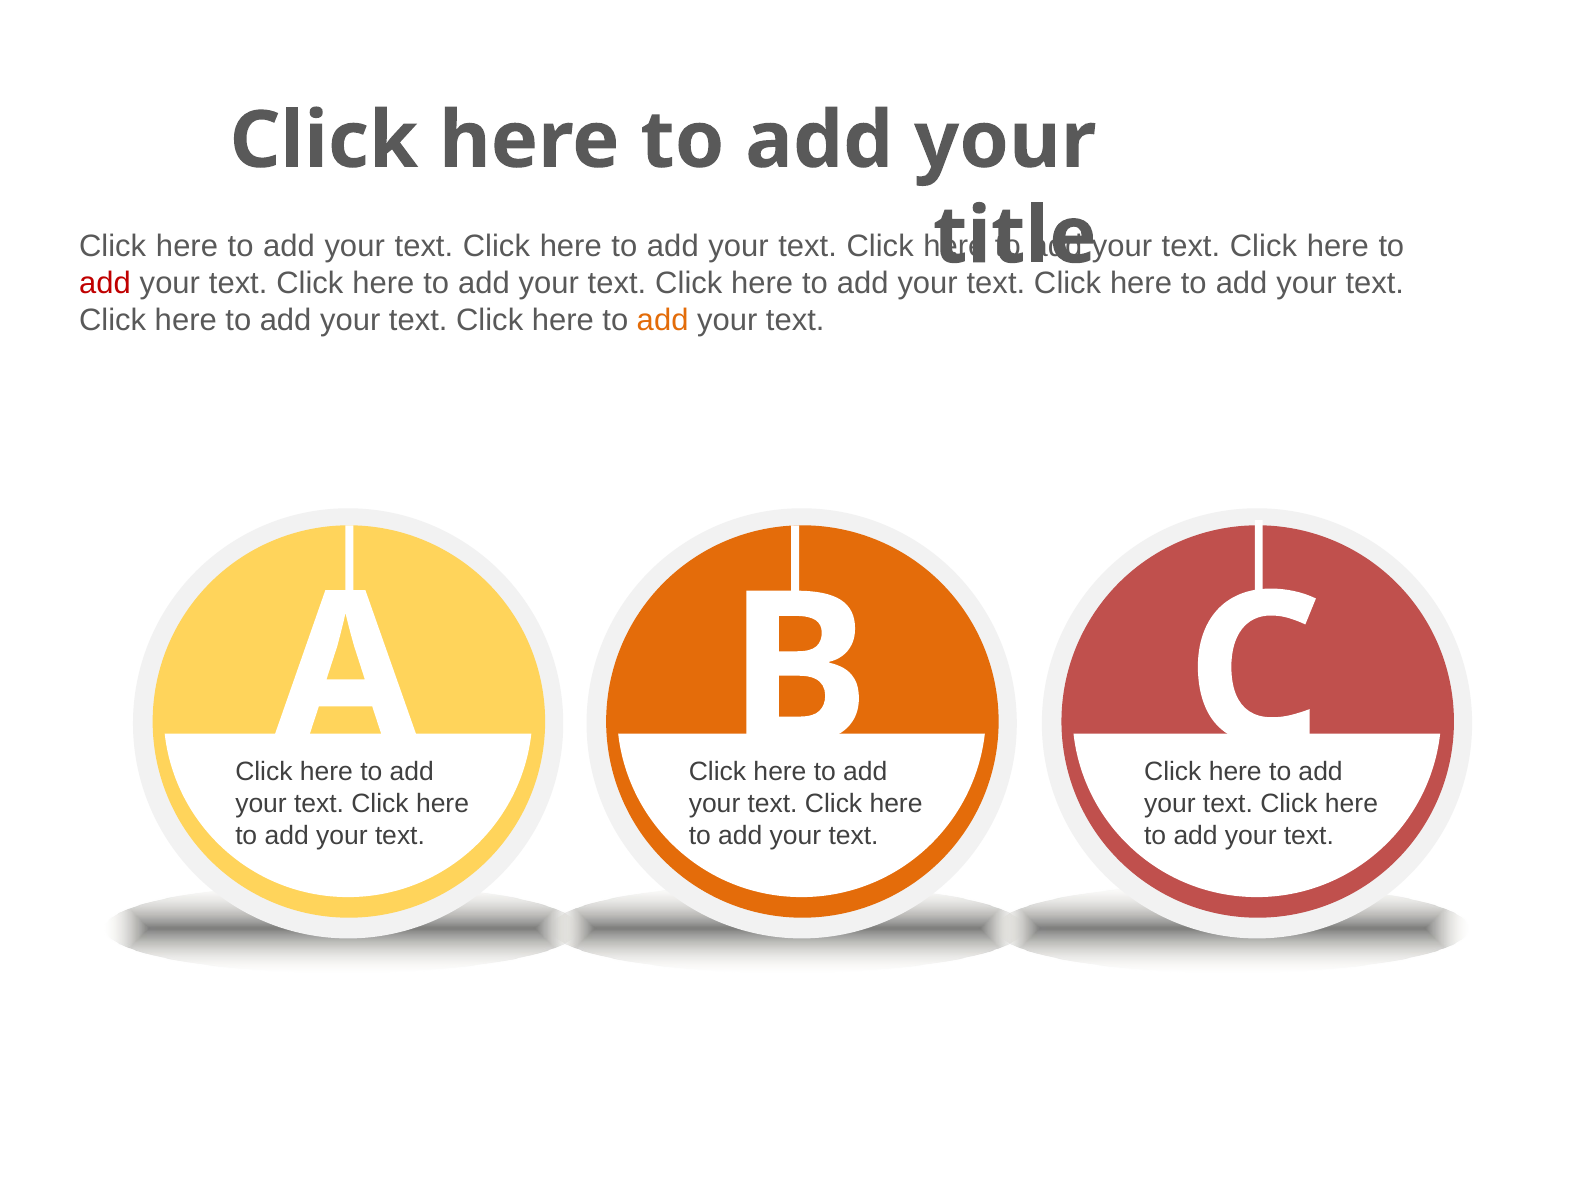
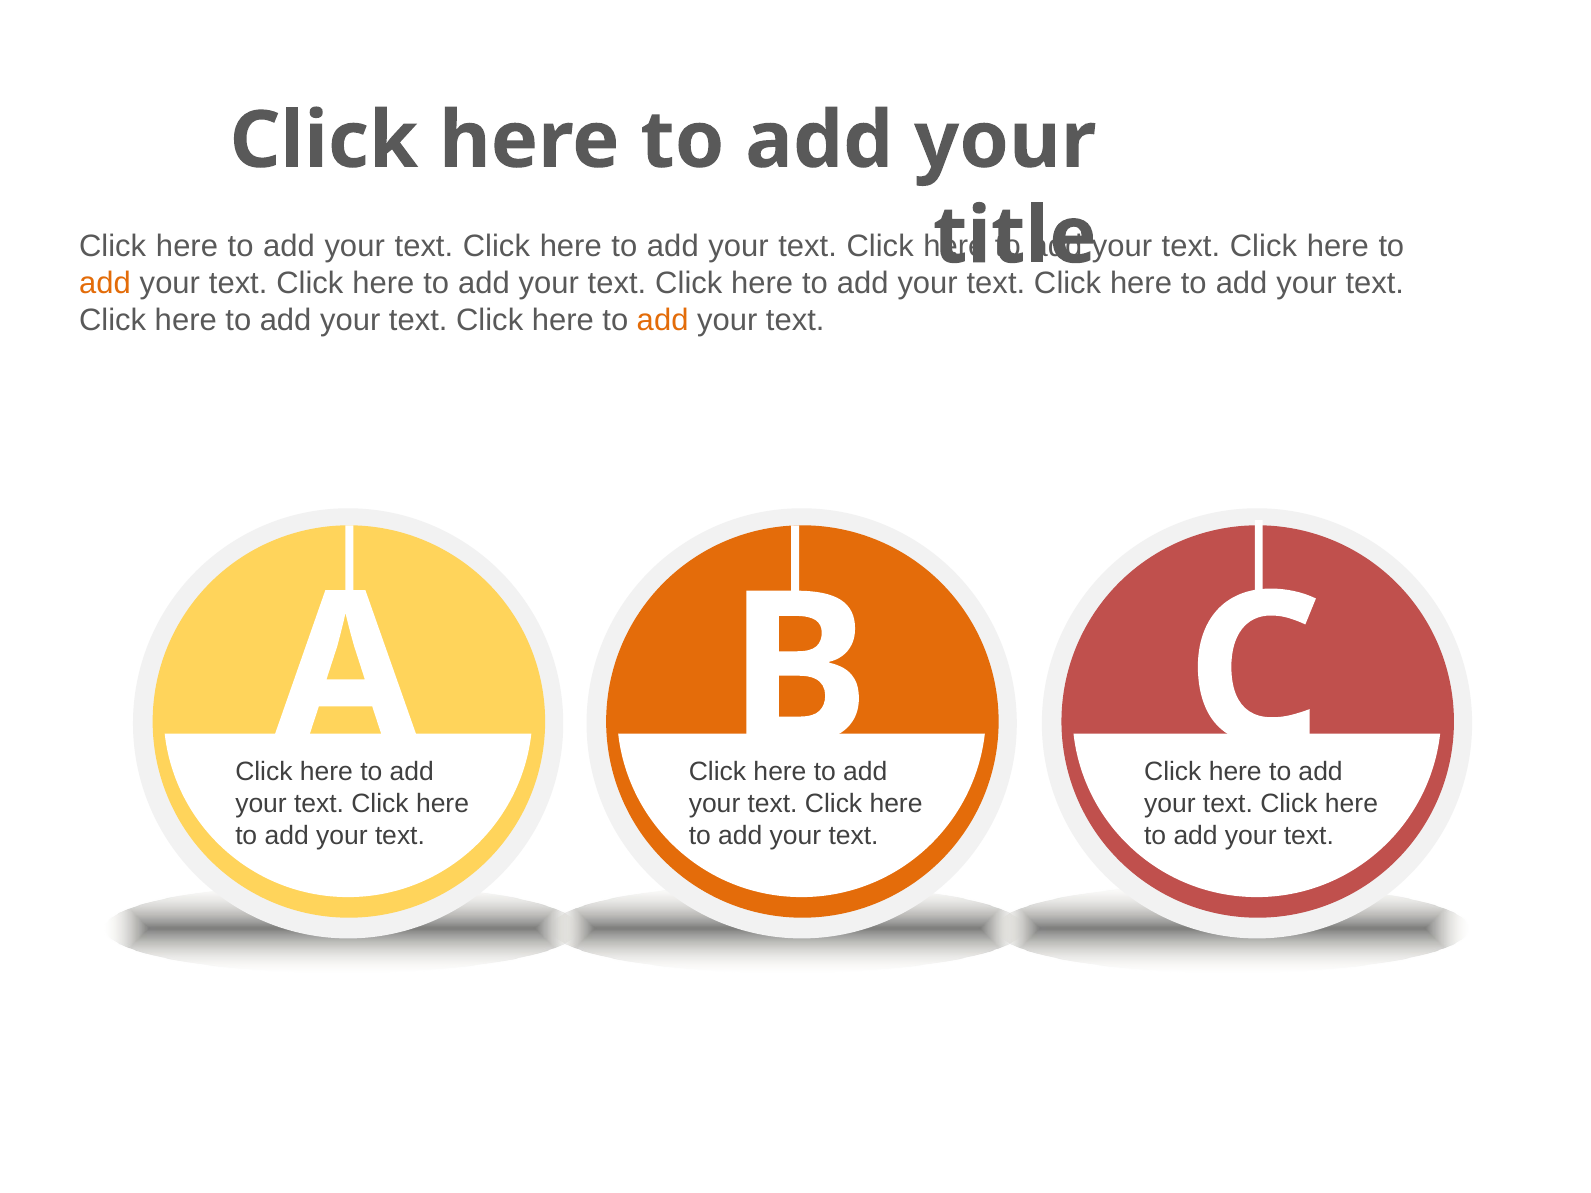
add at (105, 283) colour: red -> orange
